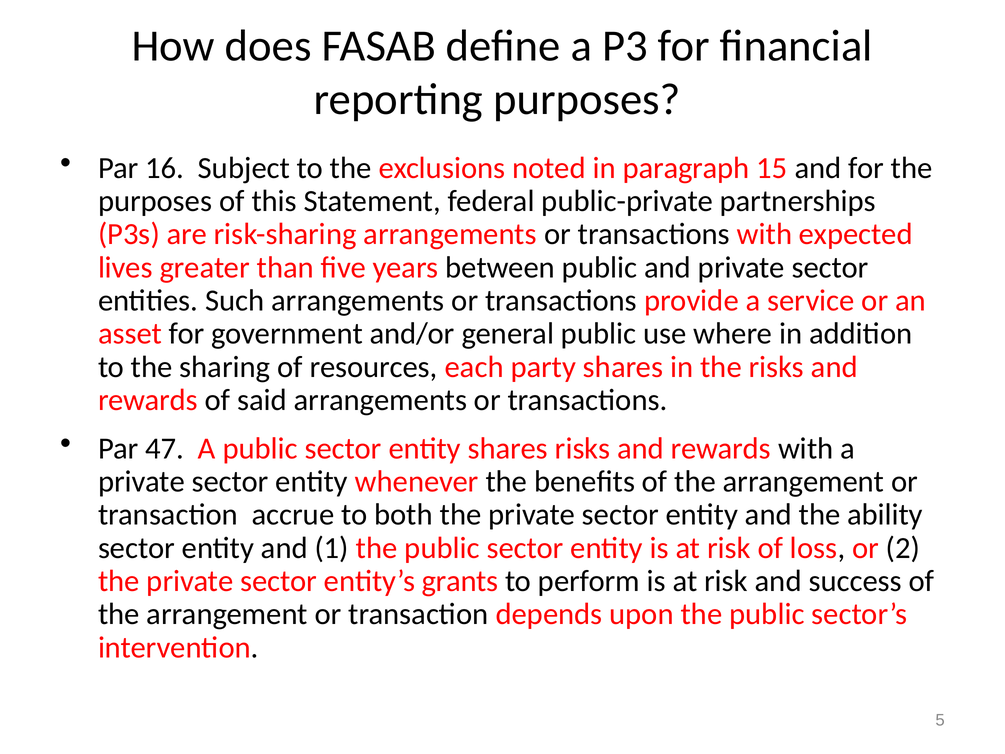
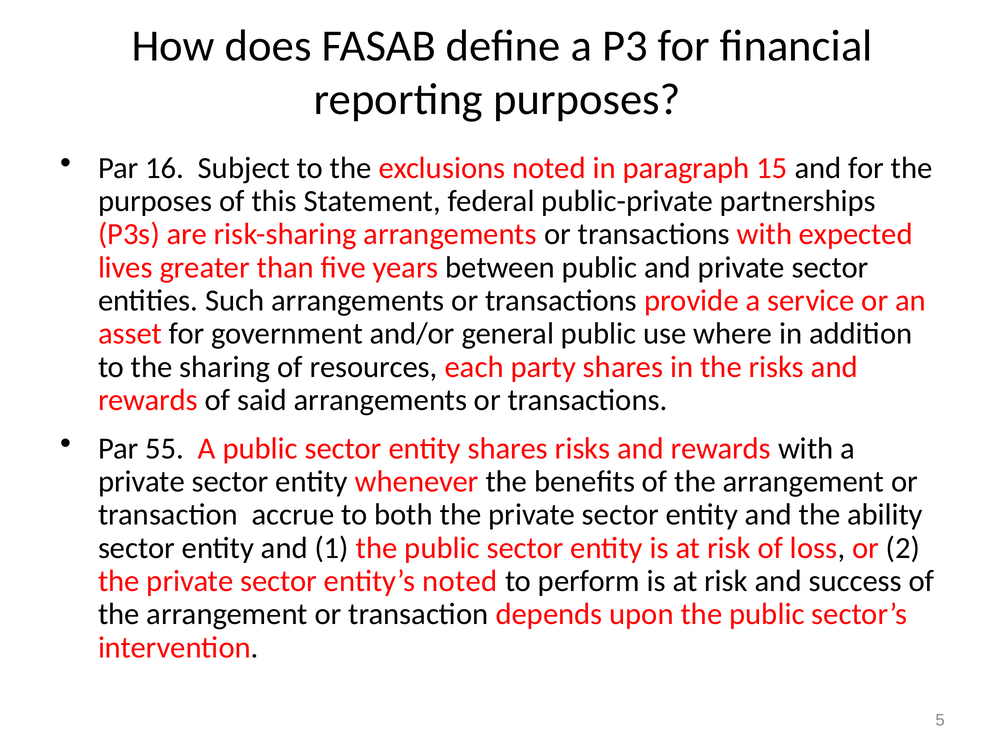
47: 47 -> 55
entity’s grants: grants -> noted
